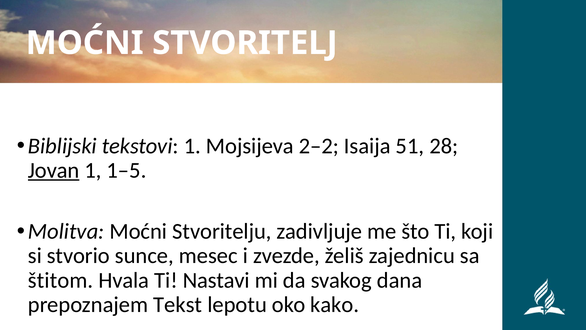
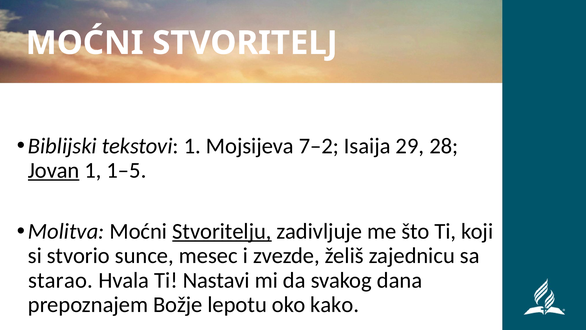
2–2: 2–2 -> 7–2
51: 51 -> 29
Stvoritelju underline: none -> present
štitom: štitom -> starao
Tekst: Tekst -> Božje
